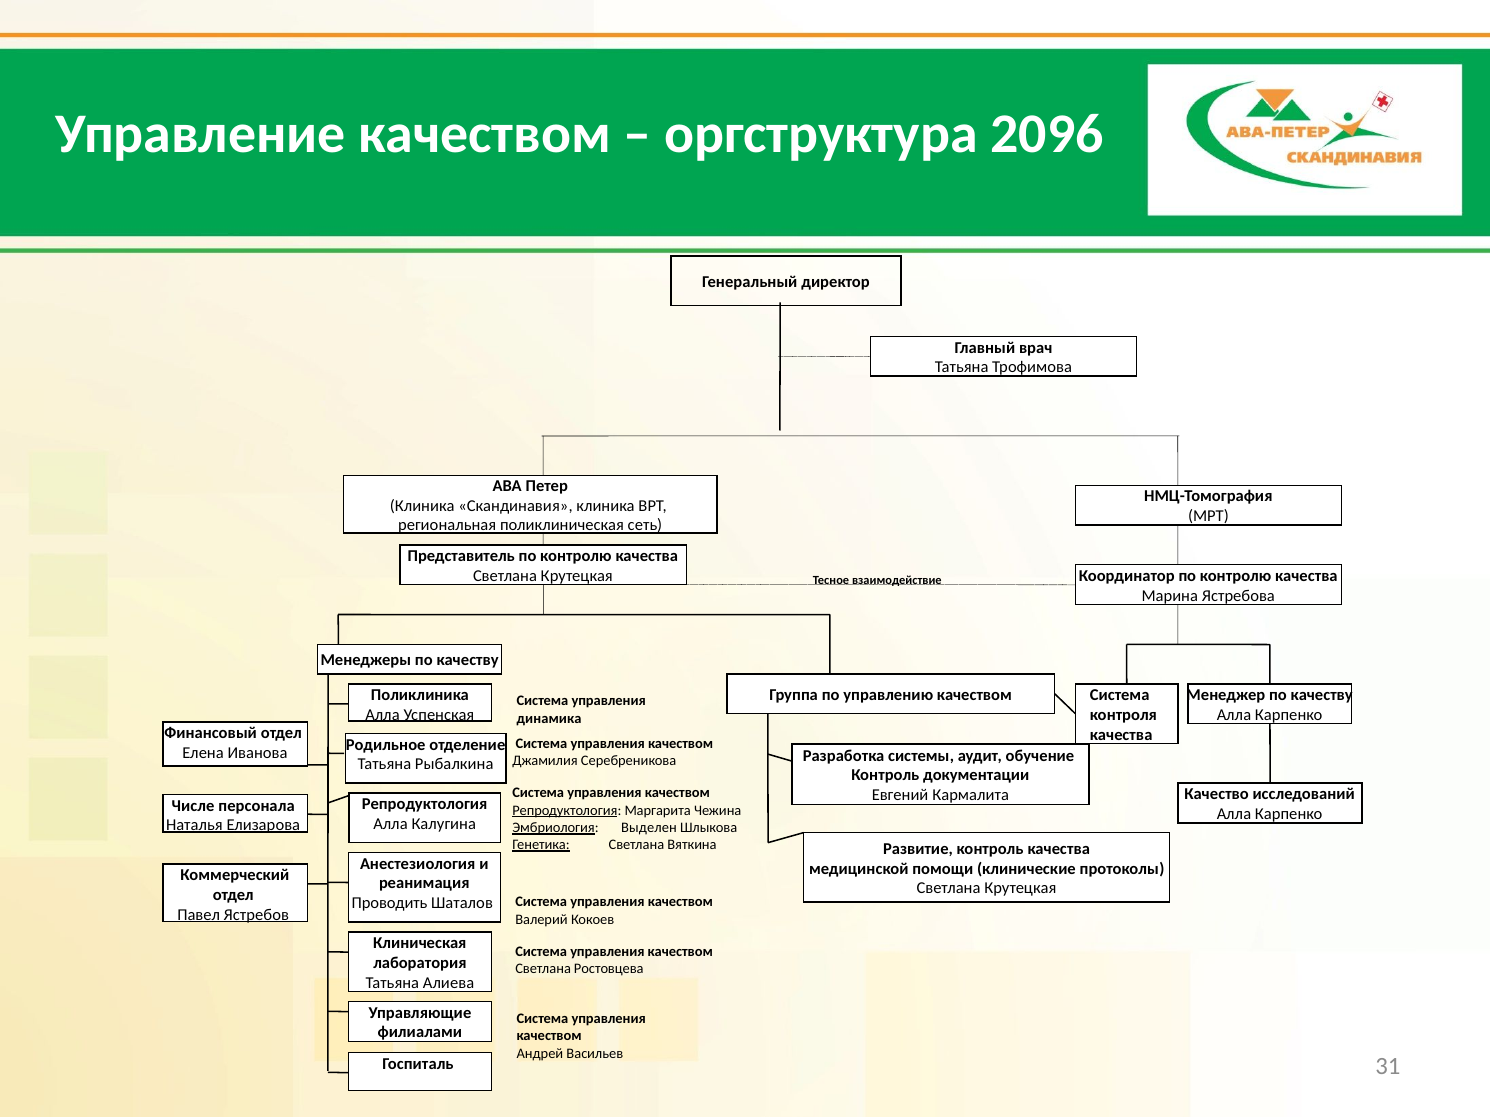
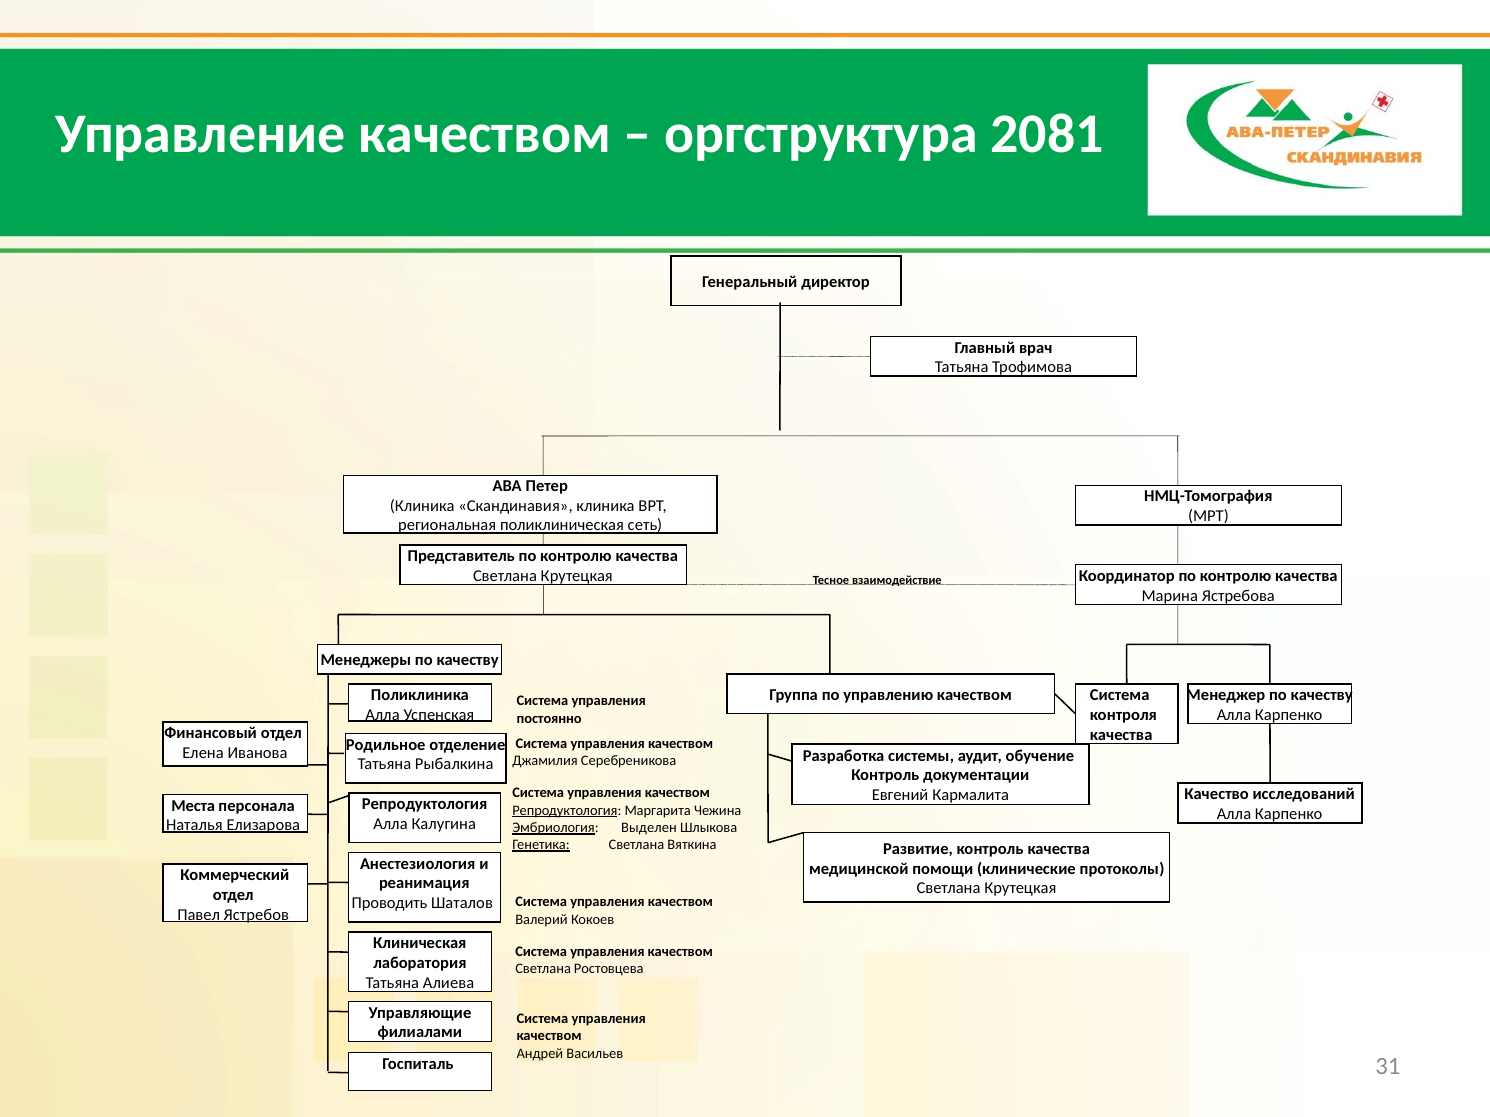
2096: 2096 -> 2081
динамика: динамика -> постоянно
Числе: Числе -> Места
